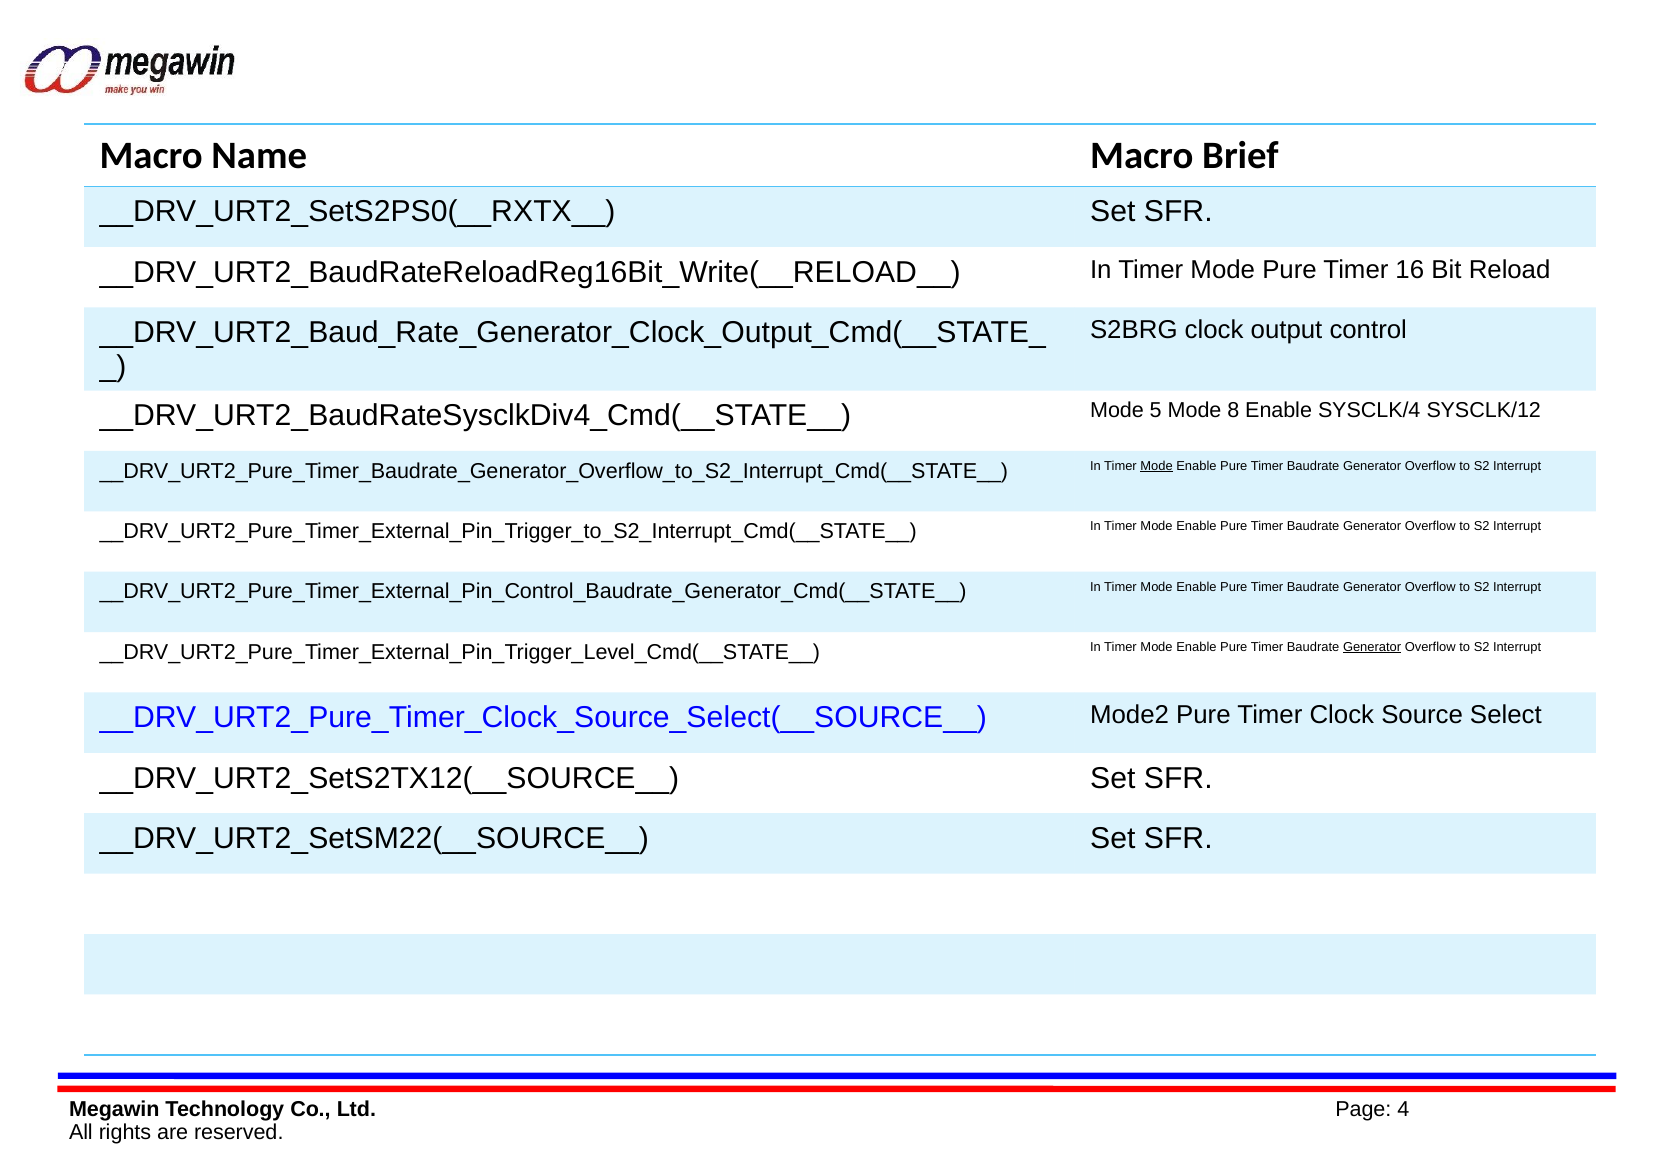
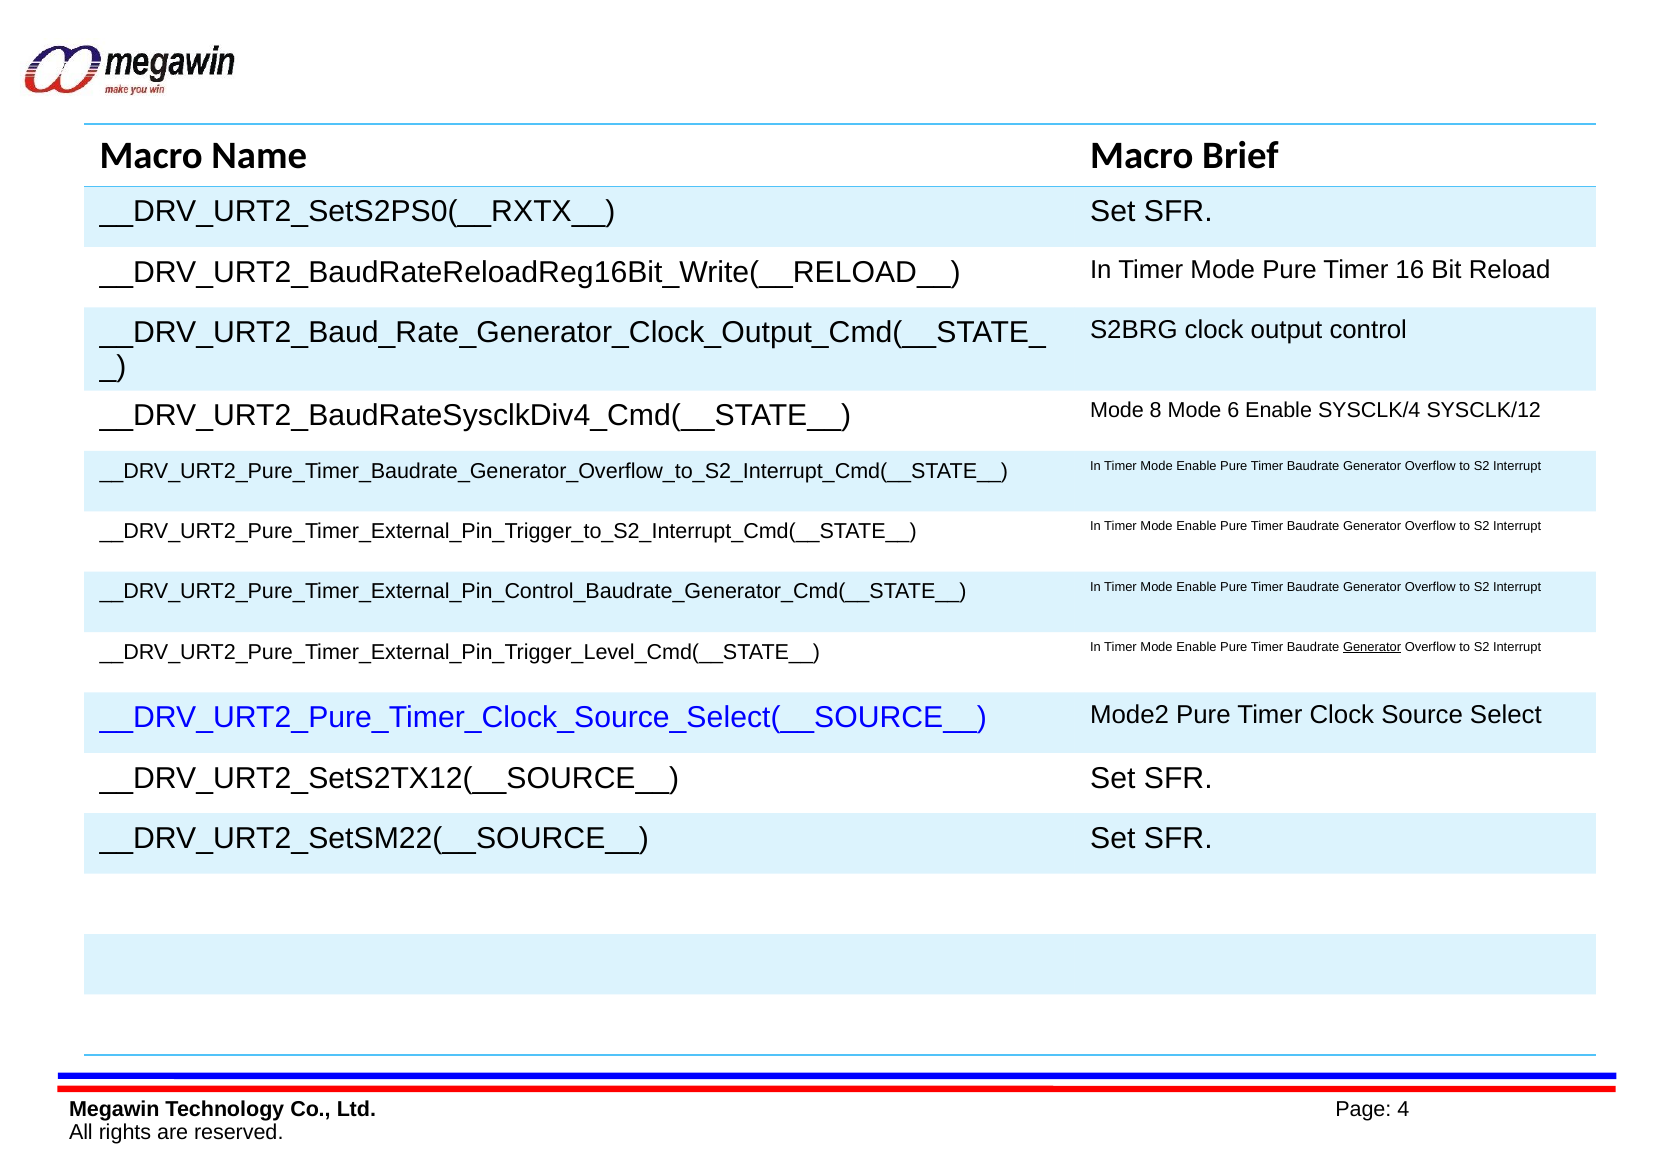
5: 5 -> 8
8: 8 -> 6
Mode at (1157, 466) underline: present -> none
